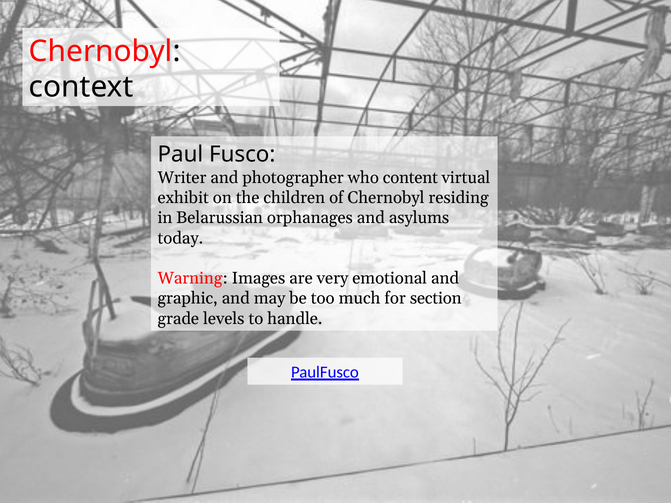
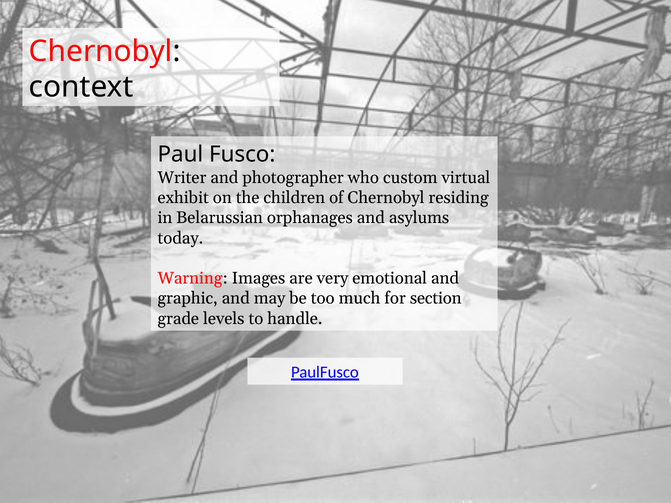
content: content -> custom
